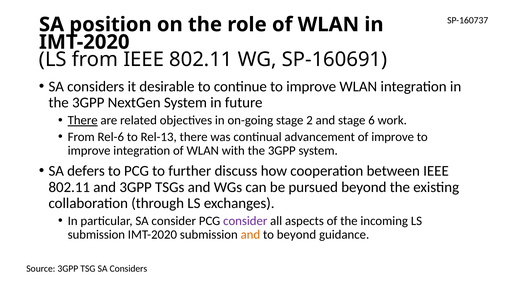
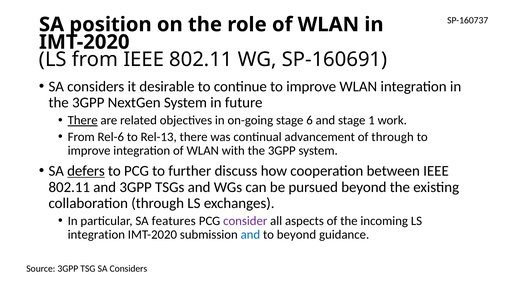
2: 2 -> 6
6: 6 -> 1
of improve: improve -> through
defers underline: none -> present
SA consider: consider -> features
submission at (96, 234): submission -> integration
and at (250, 234) colour: orange -> blue
